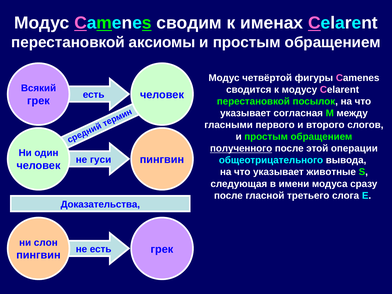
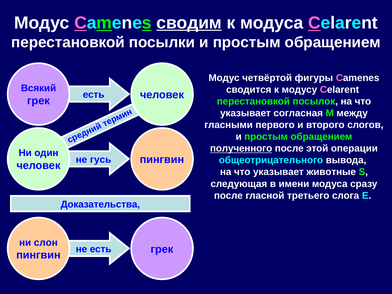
сводим underline: none -> present
к именах: именах -> модуса
аксиомы: аксиомы -> посылки
гуси: гуси -> гусь
